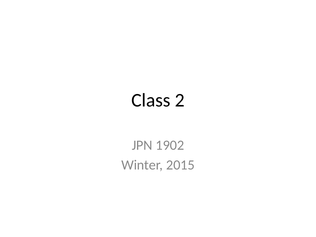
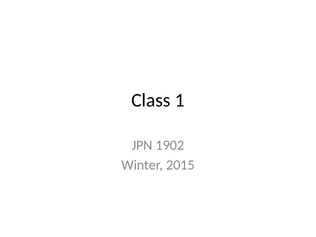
2: 2 -> 1
